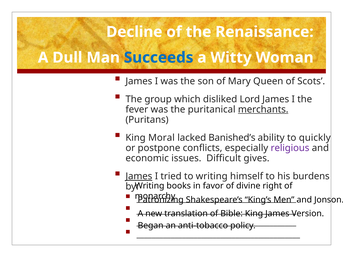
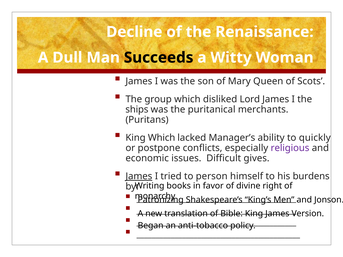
Succeeds colour: blue -> black
fever: fever -> ships
merchants underline: present -> none
King Moral: Moral -> Which
Banished’s: Banished’s -> Manager’s
to writing: writing -> person
